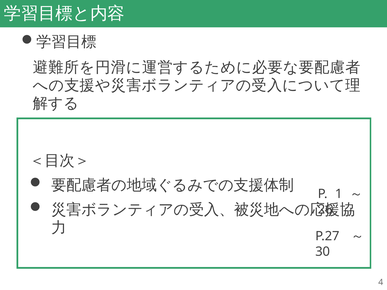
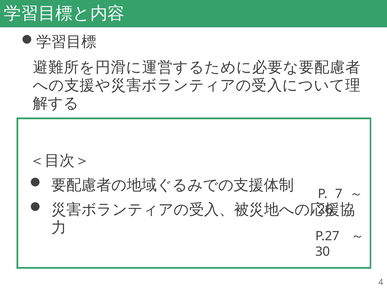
1: 1 -> 7
